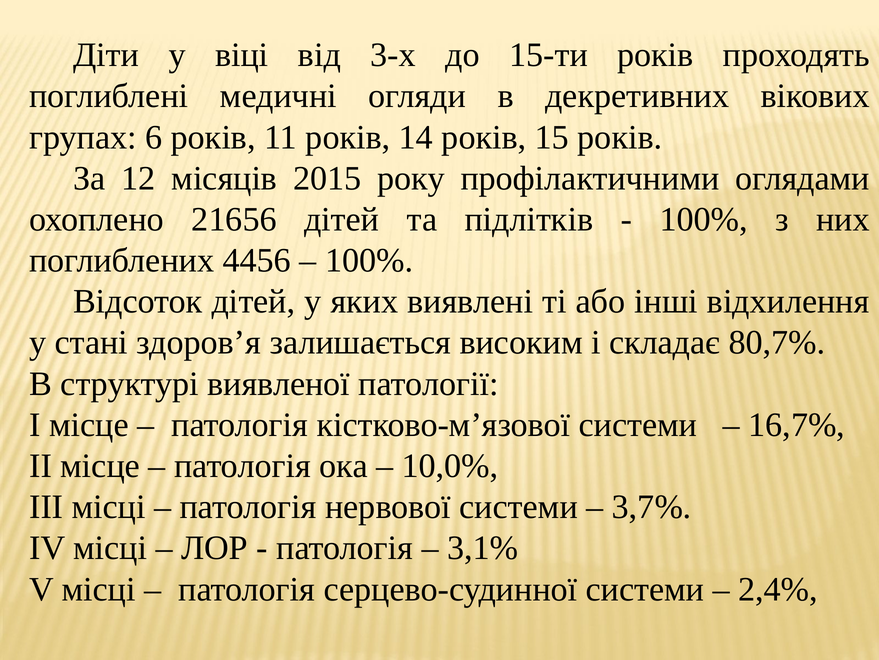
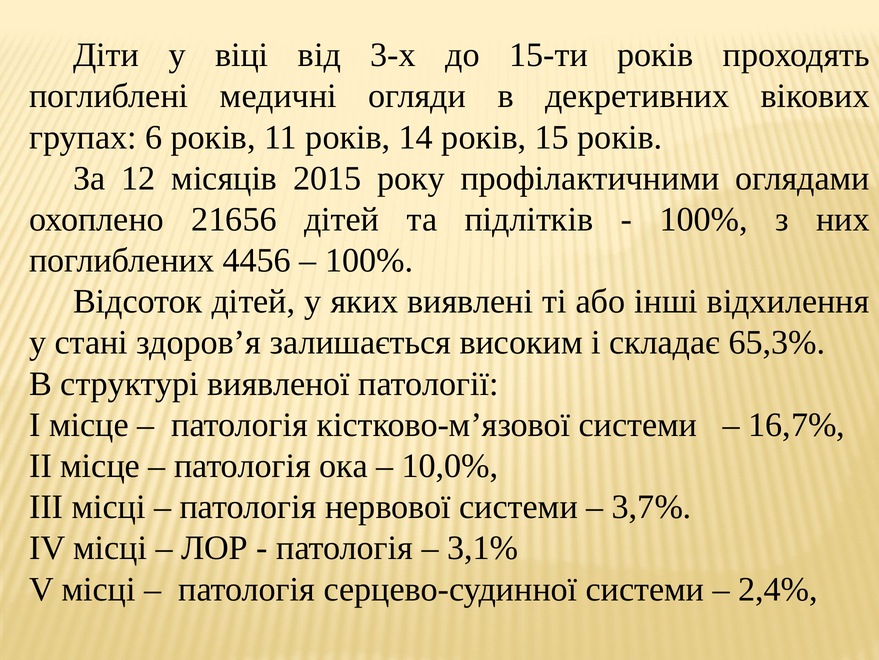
80,7%: 80,7% -> 65,3%
